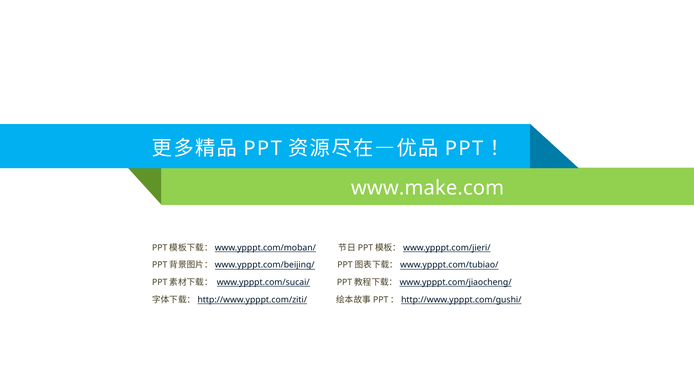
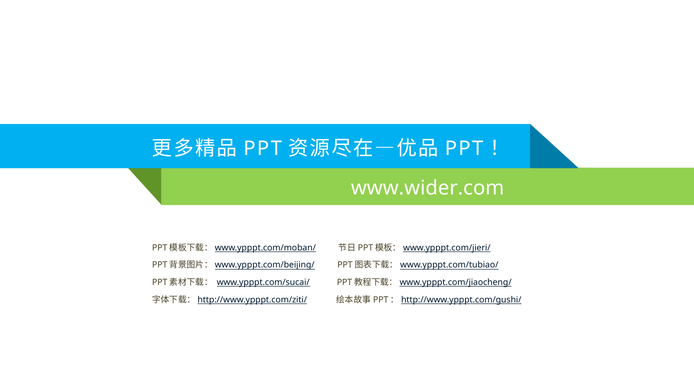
www.make.com: www.make.com -> www.wider.com
